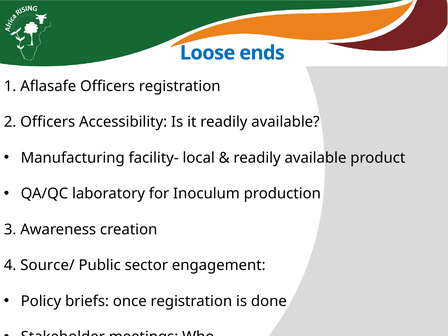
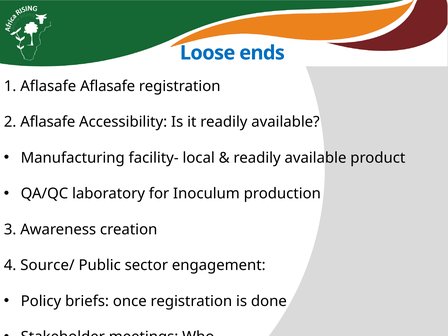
Aflasafe Officers: Officers -> Aflasafe
2 Officers: Officers -> Aflasafe
